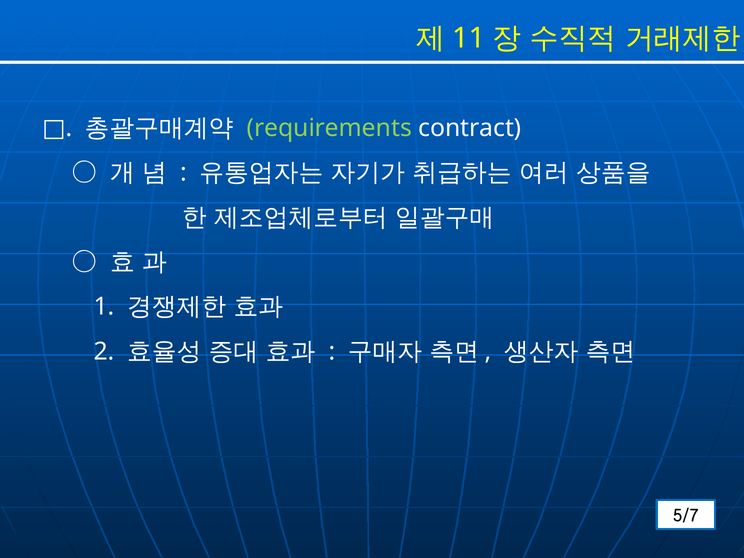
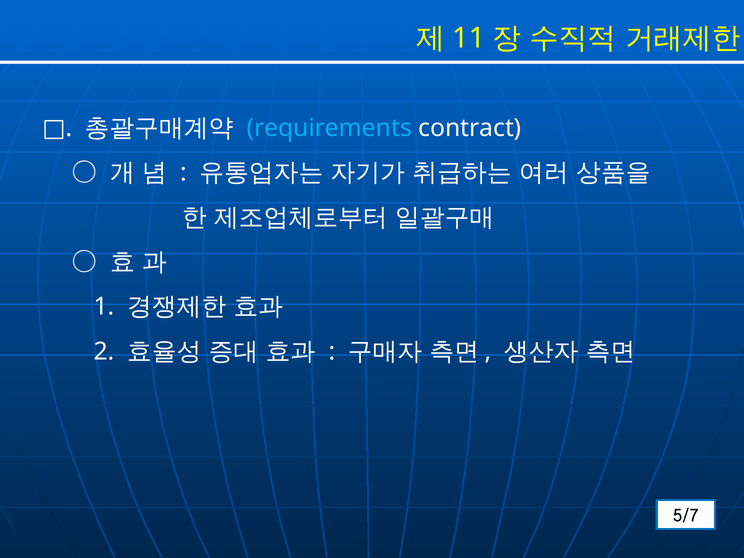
requirements colour: light green -> light blue
